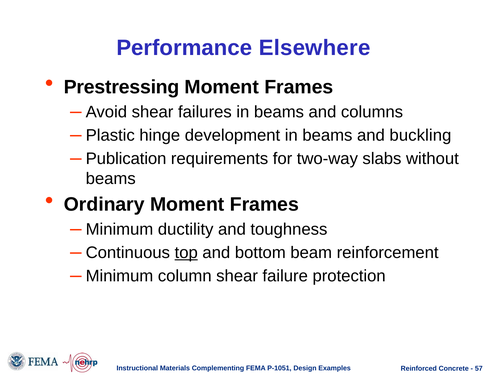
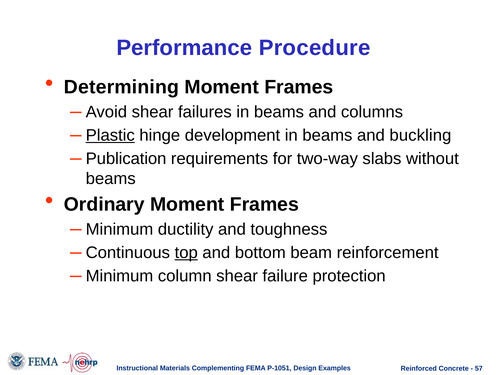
Elsewhere: Elsewhere -> Procedure
Prestressing: Prestressing -> Determining
Plastic underline: none -> present
